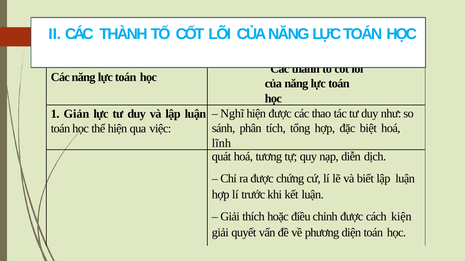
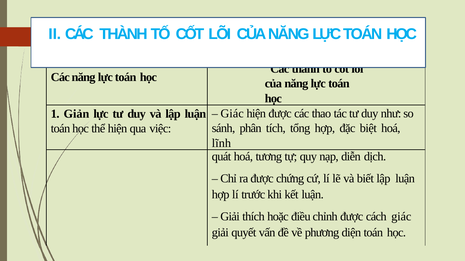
Nghĩ at (232, 114): Nghĩ -> Giác
cách kiện: kiện -> giác
